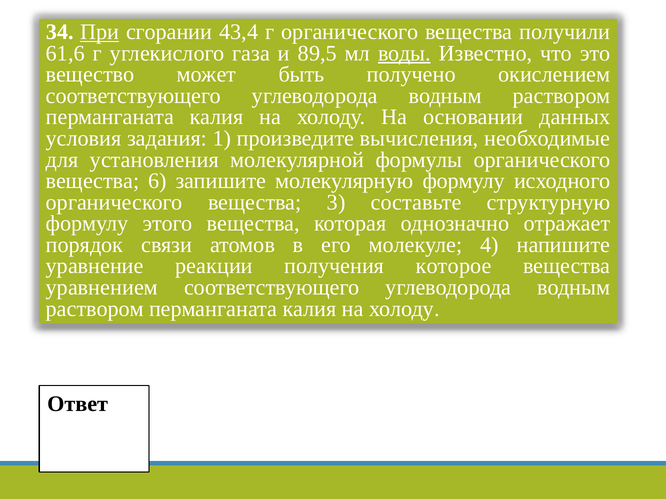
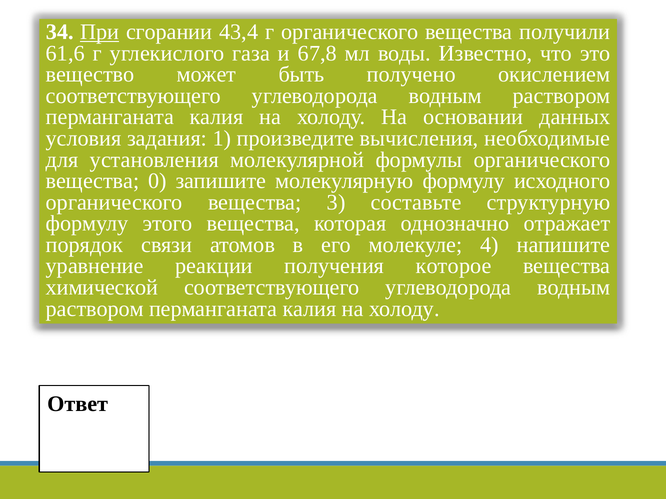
89,5: 89,5 -> 67,8
воды underline: present -> none
6: 6 -> 0
уравнением: уравнением -> химической
